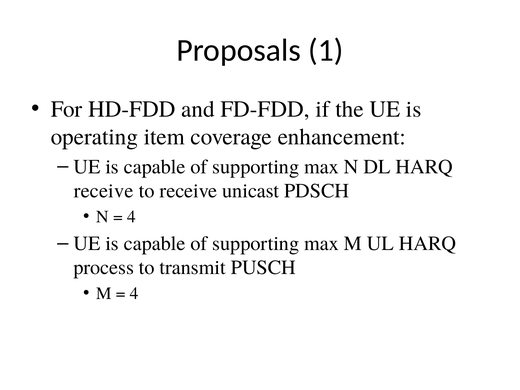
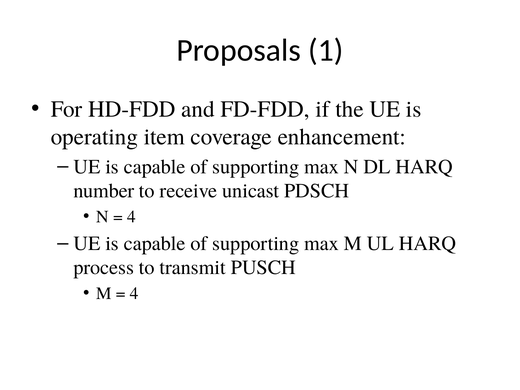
receive at (104, 191): receive -> number
